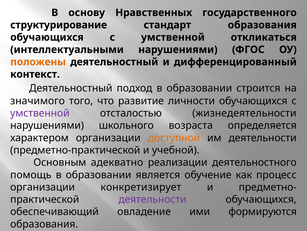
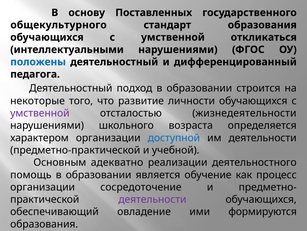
Нравственных: Нравственных -> Поставленных
структурирование: структурирование -> общекультурного
положены colour: orange -> blue
контекст: контекст -> педагога
значимого: значимого -> некоторые
доступной colour: orange -> blue
конкретизирует: конкретизирует -> сосредоточение
